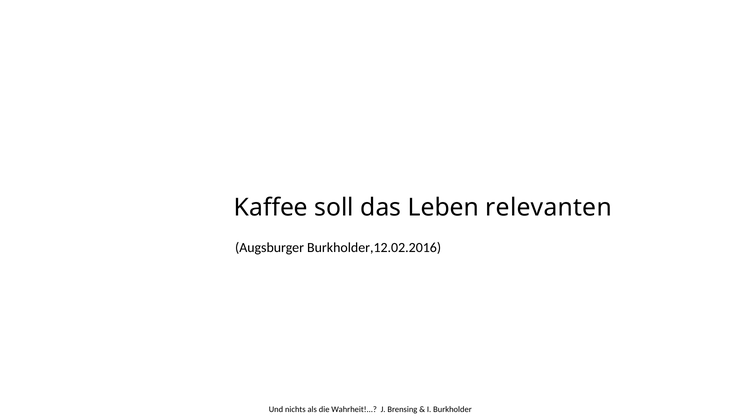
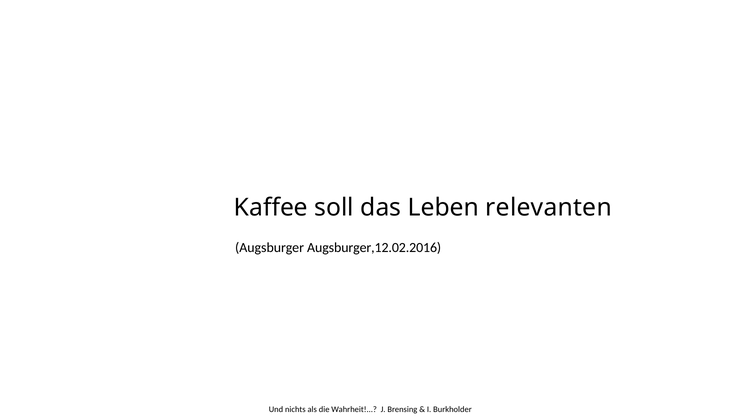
Burkholder,12.02.2016: Burkholder,12.02.2016 -> Augsburger,12.02.2016
